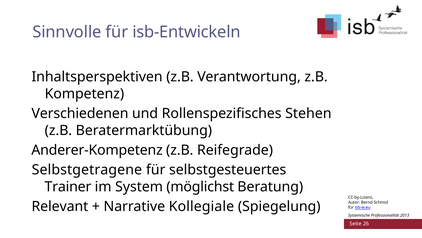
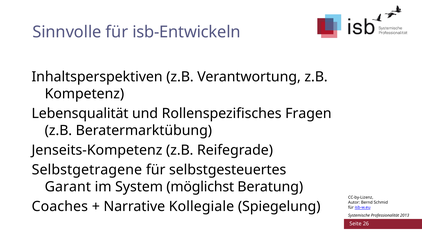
Verschiedenen: Verschiedenen -> Lebensqualität
Stehen: Stehen -> Fragen
Anderer-Kompetenz: Anderer-Kompetenz -> Jenseits-Kompetenz
Trainer: Trainer -> Garant
Relevant: Relevant -> Coaches
